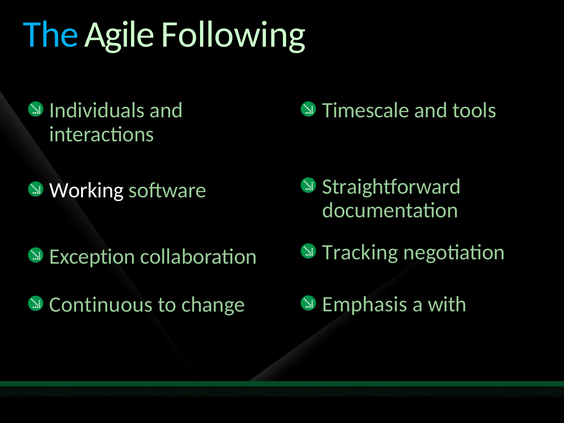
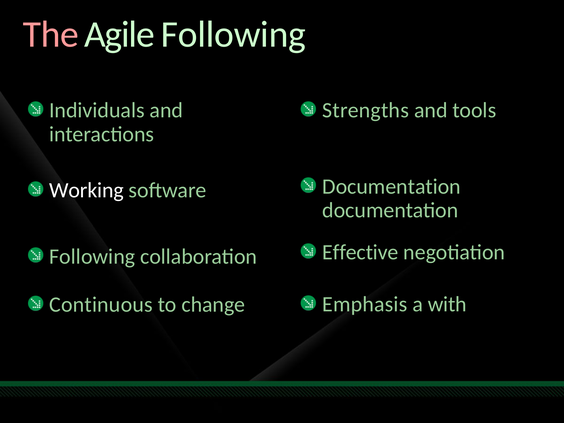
The colour: light blue -> pink
Timescale: Timescale -> Strengths
Straightforward at (392, 187): Straightforward -> Documentation
Tracking: Tracking -> Effective
Exception at (92, 257): Exception -> Following
